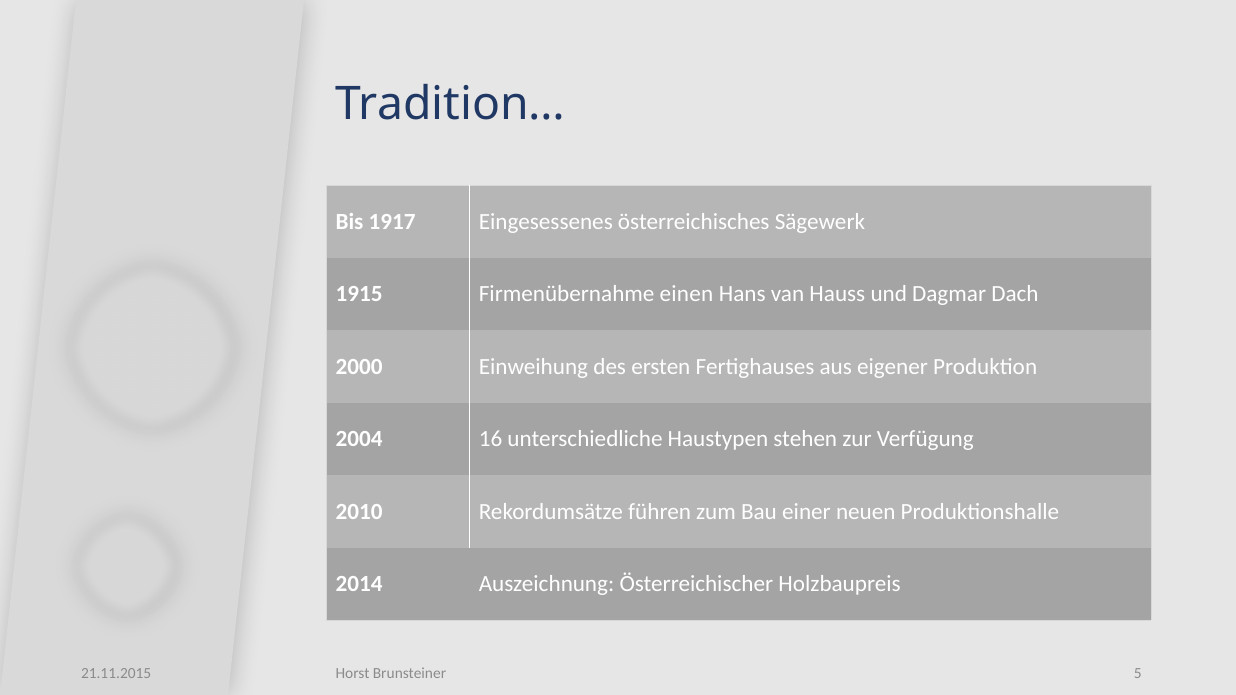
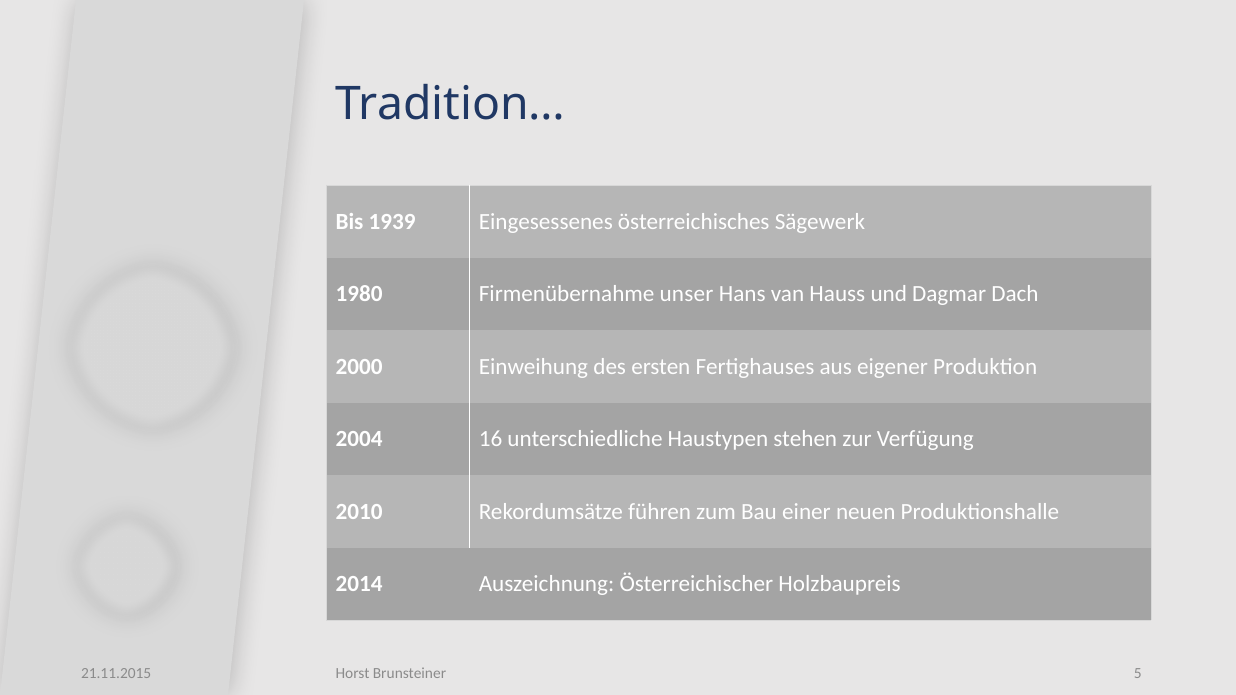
1917: 1917 -> 1939
1915: 1915 -> 1980
einen: einen -> unser
